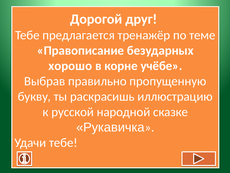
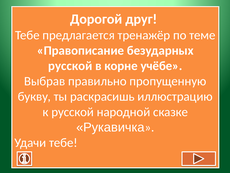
хорошо at (70, 66): хорошо -> русской
